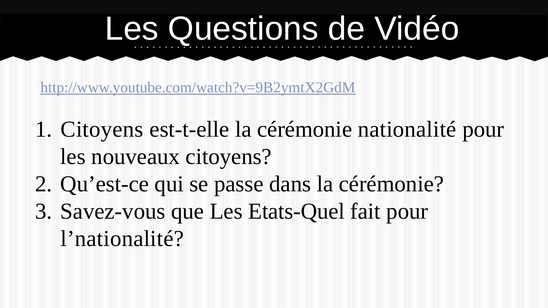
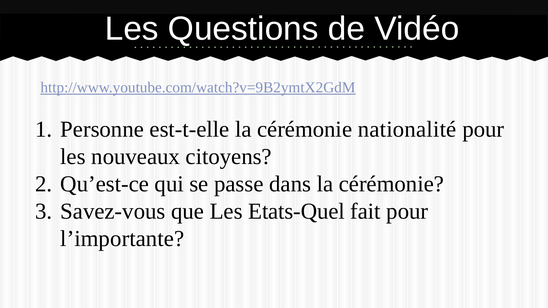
Citoyens at (102, 129): Citoyens -> Personne
l’nationalité: l’nationalité -> l’importante
